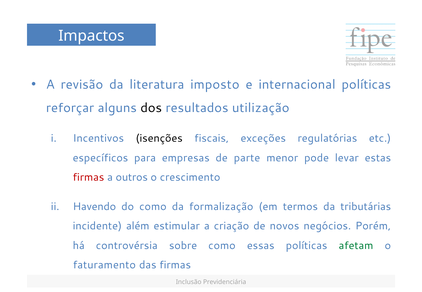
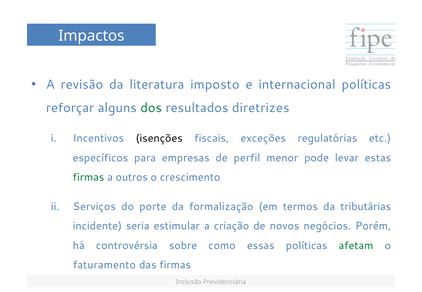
dos colour: black -> green
utilização: utilização -> diretrizes
parte: parte -> perfil
firmas at (88, 177) colour: red -> green
Havendo: Havendo -> Serviços
do como: como -> porte
além: além -> seria
